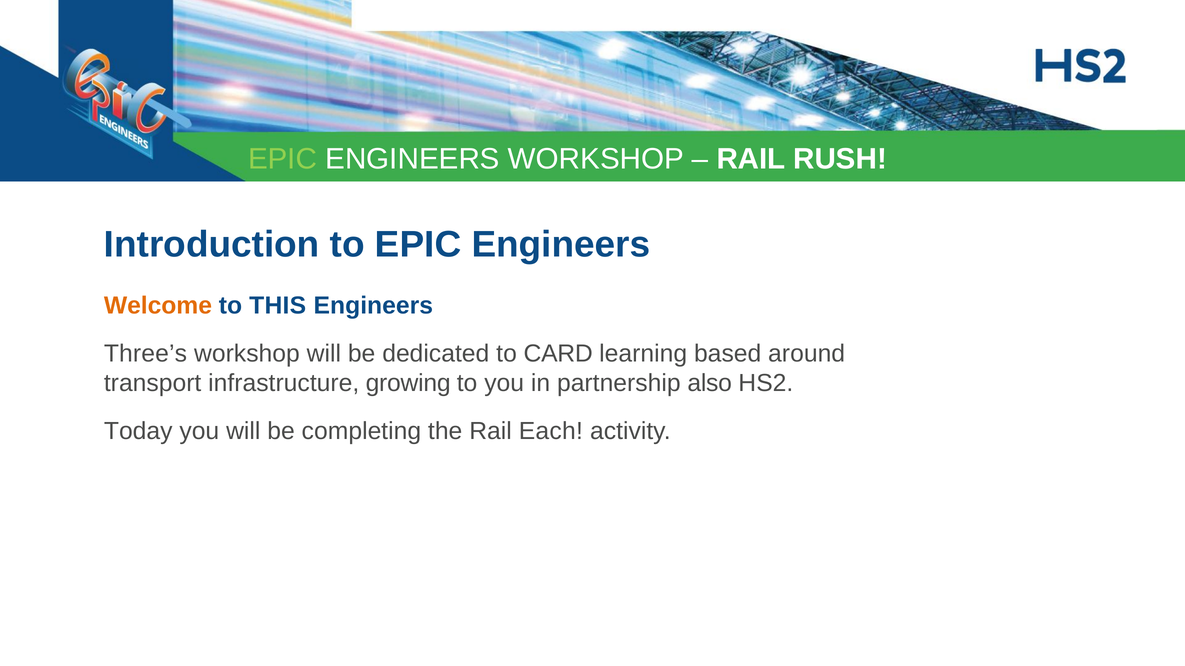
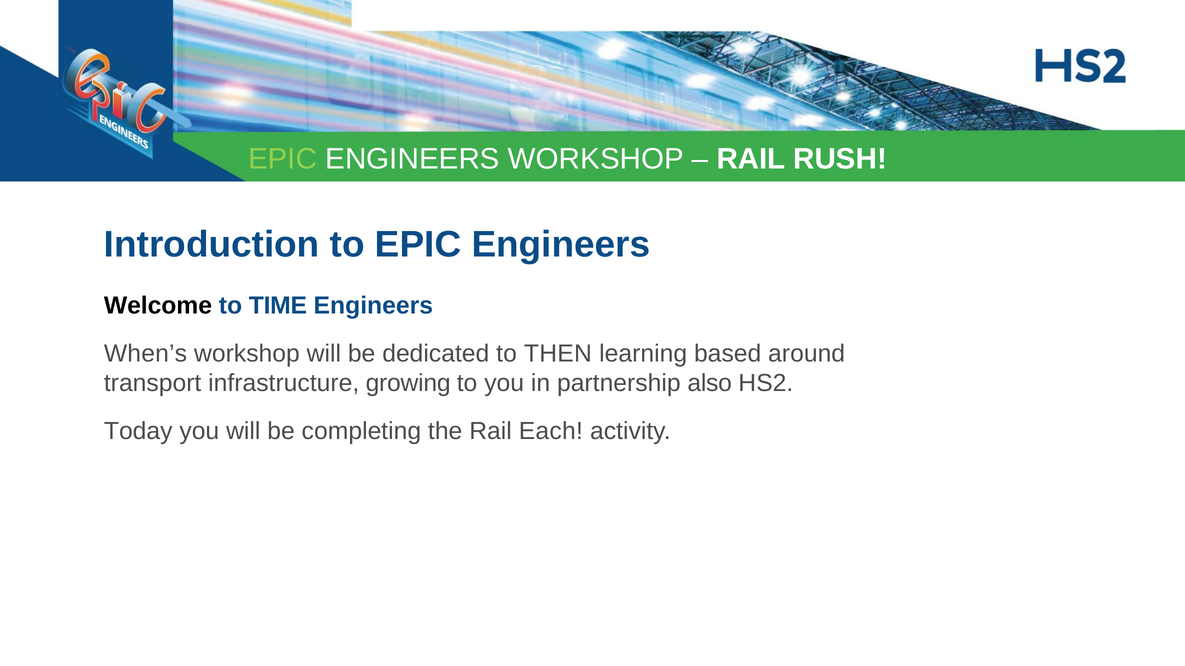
Welcome colour: orange -> black
THIS: THIS -> TIME
Three’s: Three’s -> When’s
CARD: CARD -> THEN
